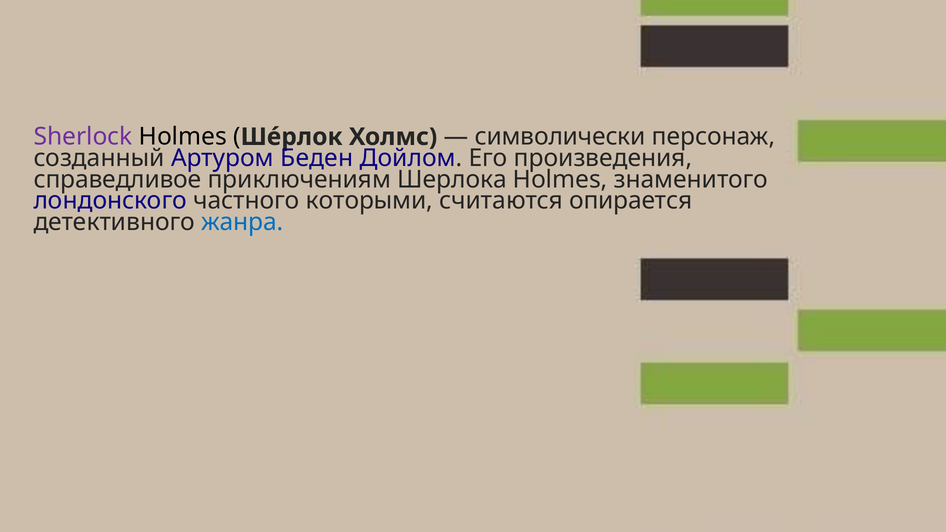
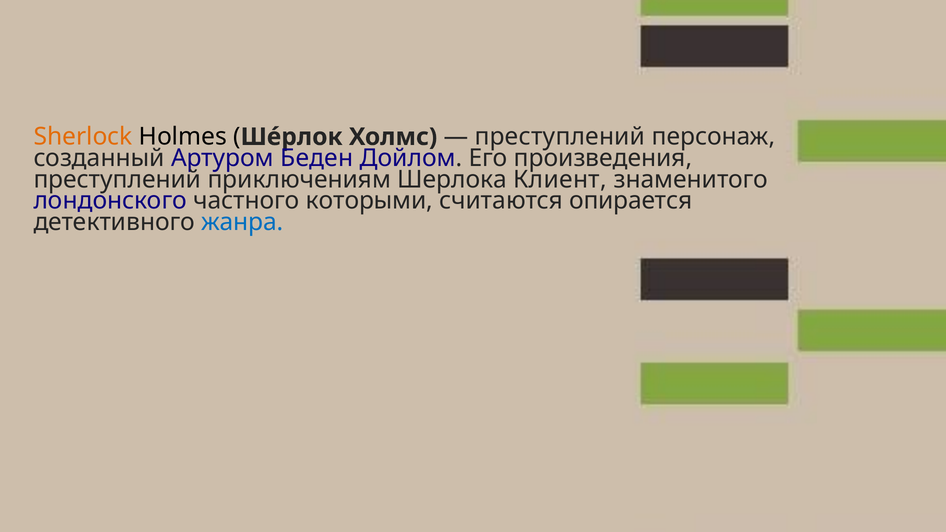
Sherlock colour: purple -> orange
символически at (560, 137): символически -> преступлений
справедливое at (117, 179): справедливое -> преступлений
Шерлока Holmes: Holmes -> Клиент
